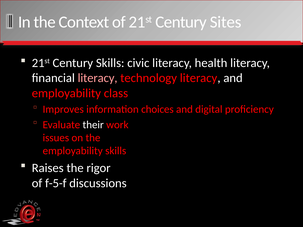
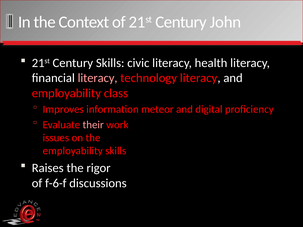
Sites: Sites -> John
choices: choices -> meteor
their colour: white -> pink
f-5-f: f-5-f -> f-6-f
